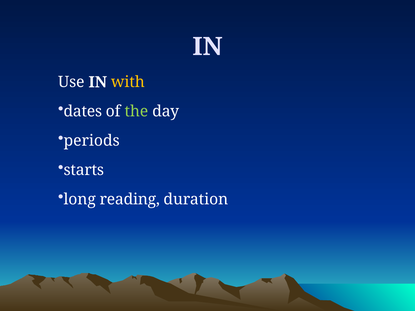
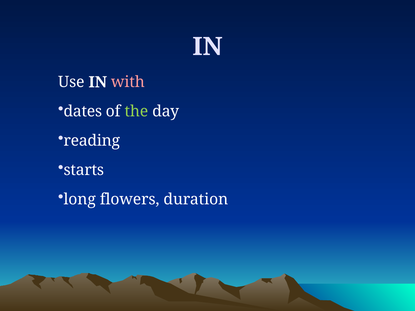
with colour: yellow -> pink
periods: periods -> reading
reading: reading -> flowers
